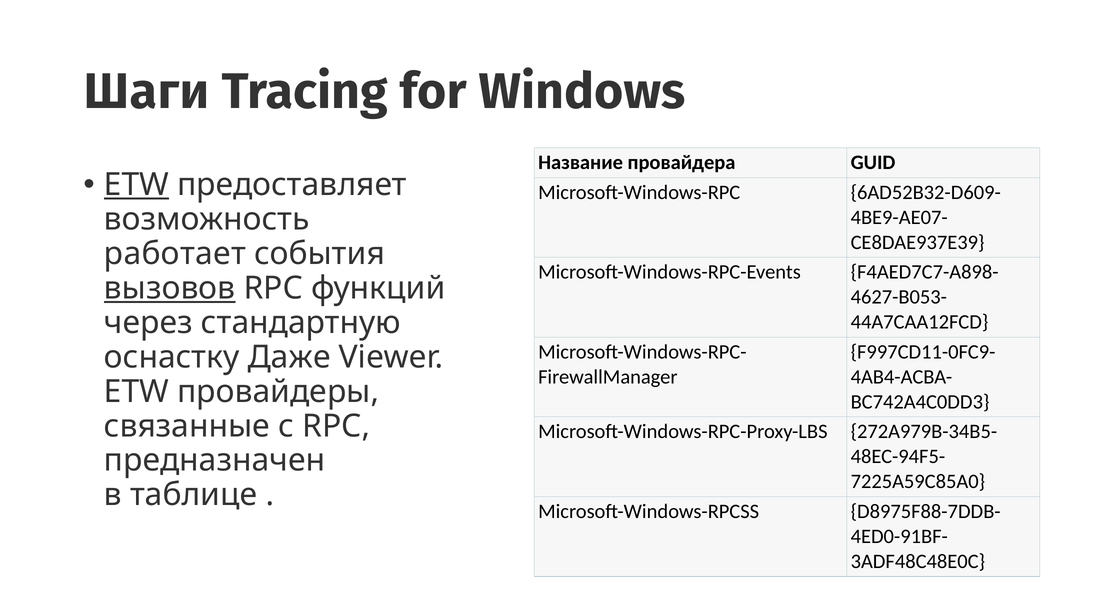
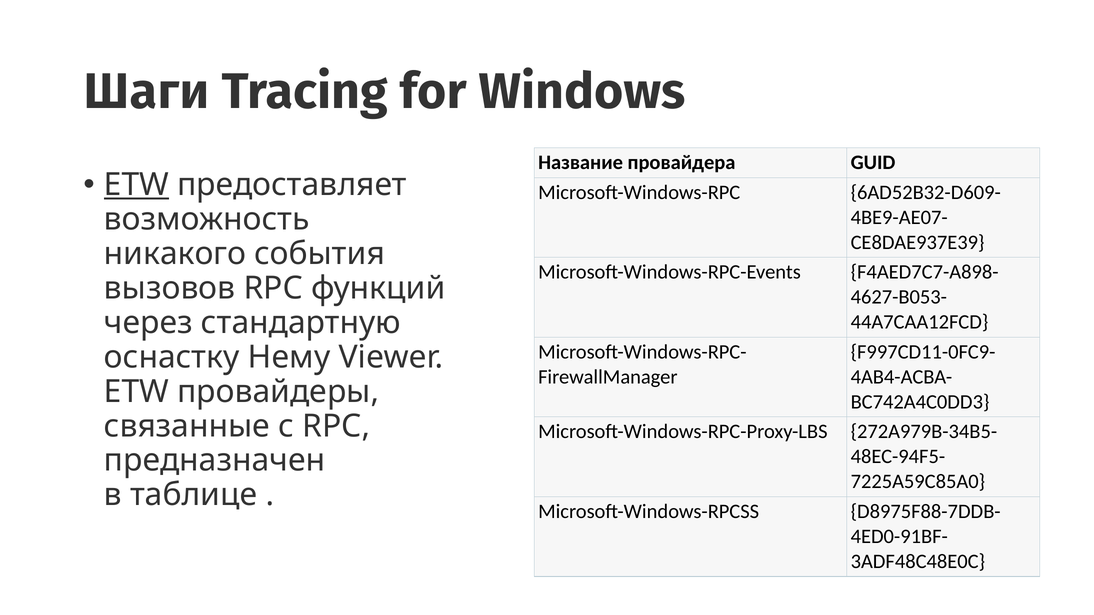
работает: работает -> никакого
вызовов underline: present -> none
Даже: Даже -> Нему
